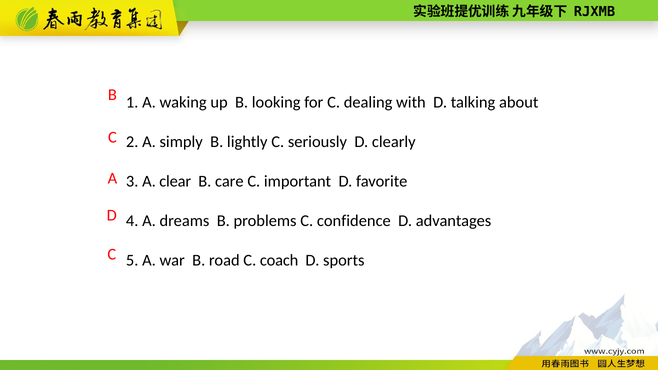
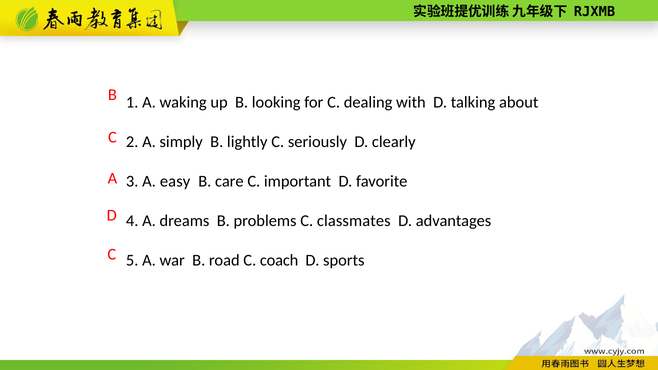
clear: clear -> easy
confidence: confidence -> classmates
